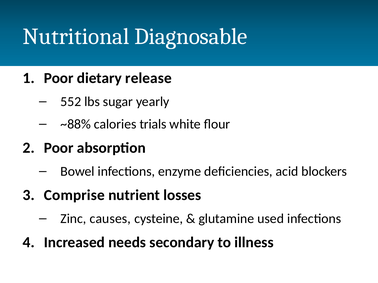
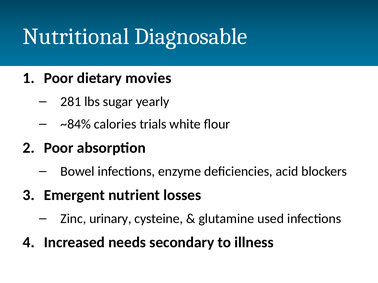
release: release -> movies
552: 552 -> 281
~88%: ~88% -> ~84%
Comprise: Comprise -> Emergent
causes: causes -> urinary
